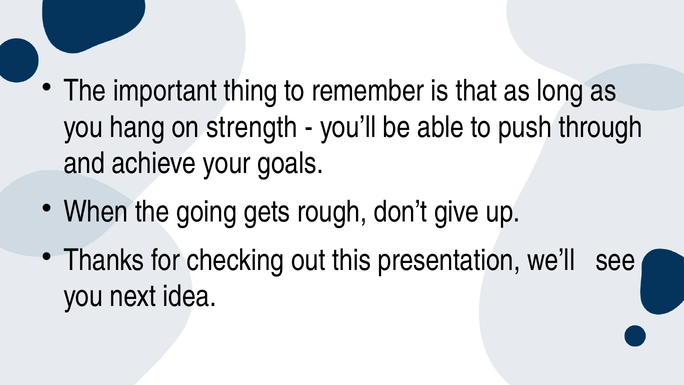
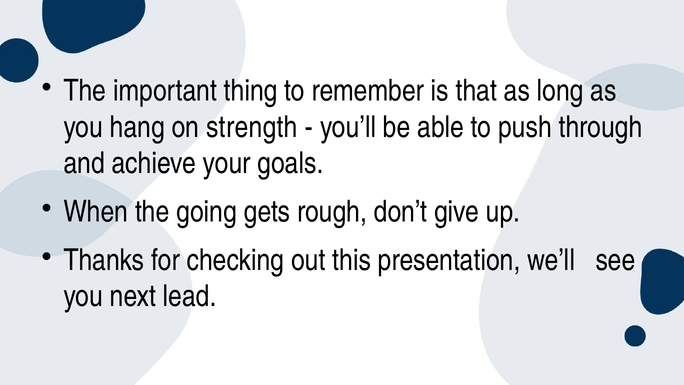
idea: idea -> lead
